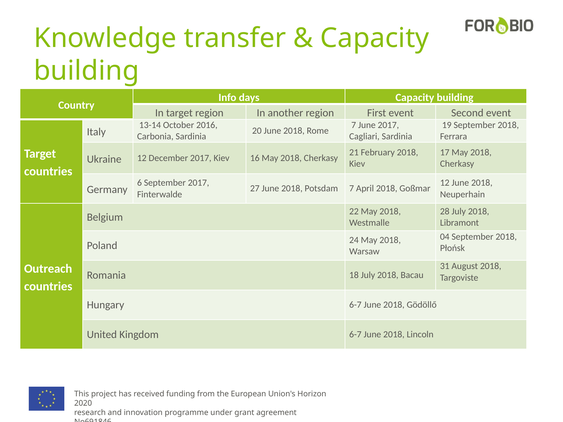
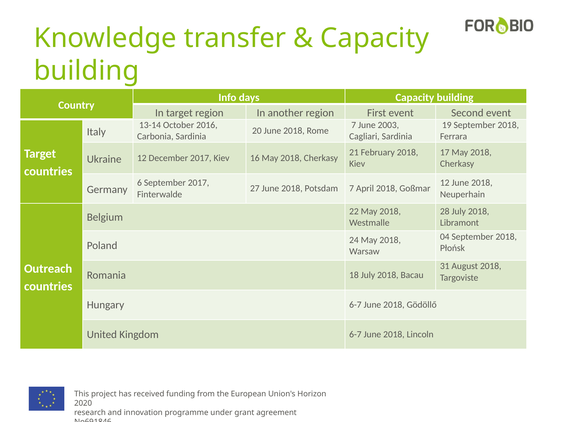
June 2017: 2017 -> 2003
